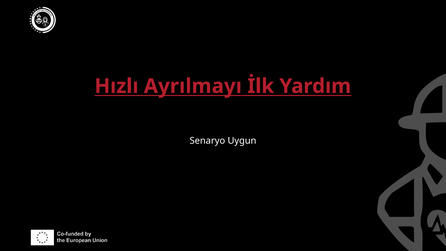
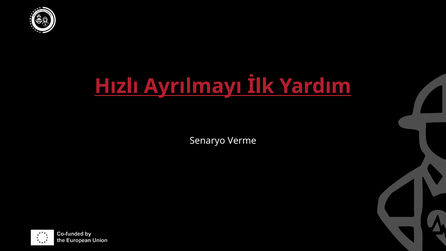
Uygun: Uygun -> Verme
